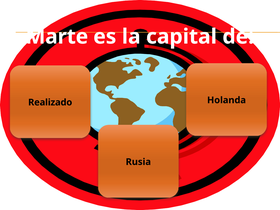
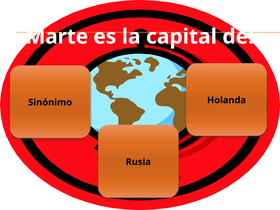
Realizado: Realizado -> Sinónimo
